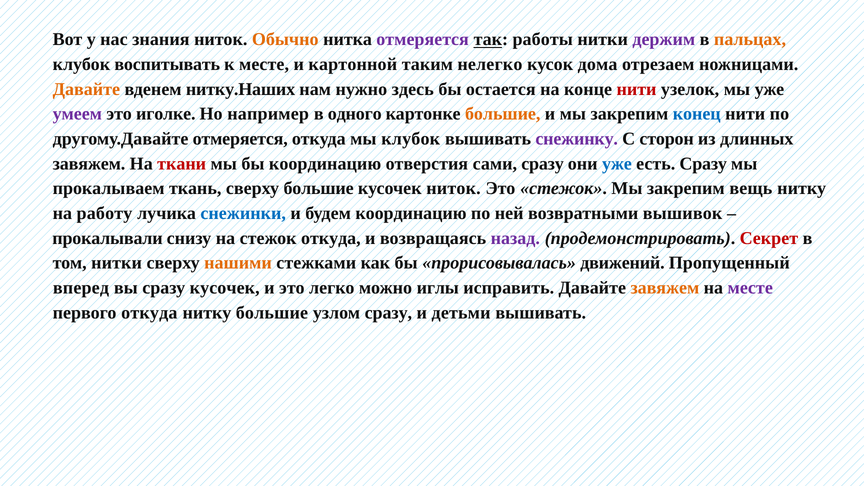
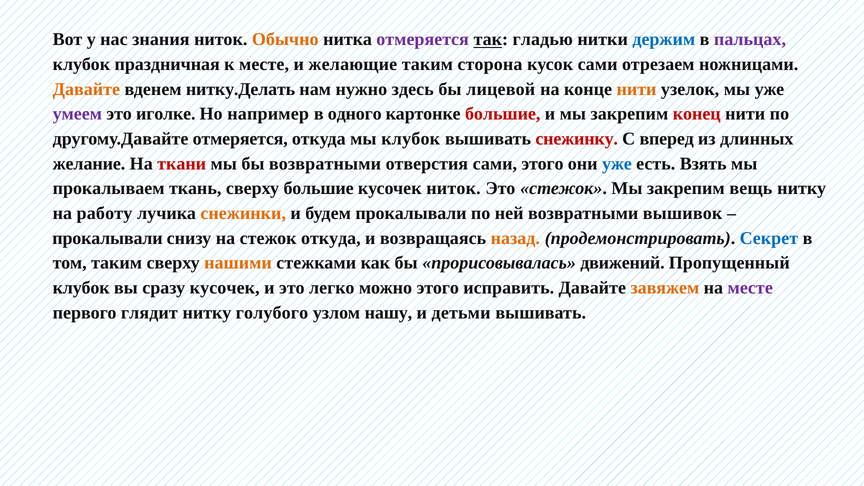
работы: работы -> гладью
держим colour: purple -> blue
пальцах colour: orange -> purple
воспитывать: воспитывать -> праздничная
картонной: картонной -> желающие
нелегко: нелегко -> сторона
кусок дома: дома -> сами
нитку.Наших: нитку.Наших -> нитку.Делать
остается: остается -> лицевой
нити at (637, 89) colour: red -> orange
большие at (503, 114) colour: orange -> red
конец colour: blue -> red
снежинку colour: purple -> red
сторон: сторон -> вперед
завяжем at (89, 164): завяжем -> желание
бы координацию: координацию -> возвратными
сами сразу: сразу -> этого
есть Сразу: Сразу -> Взять
снежинки colour: blue -> orange
будем координацию: координацию -> прокалывали
назад colour: purple -> orange
Секрет colour: red -> blue
том нитки: нитки -> таким
вперед at (81, 288): вперед -> клубок
можно иглы: иглы -> этого
первого откуда: откуда -> глядит
нитку большие: большие -> голубого
узлом сразу: сразу -> нашу
